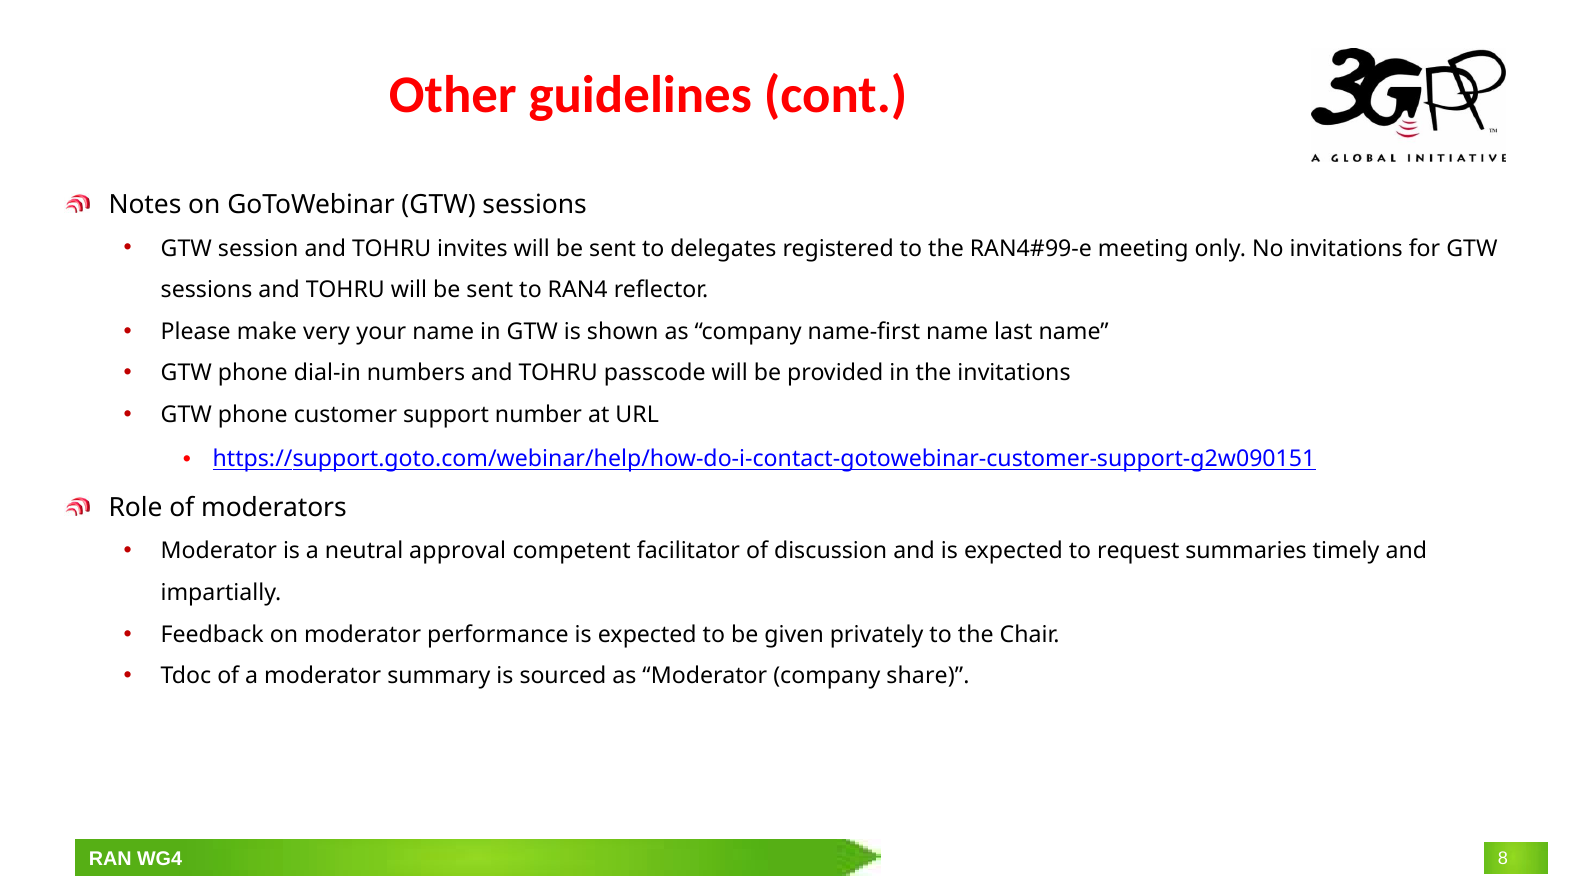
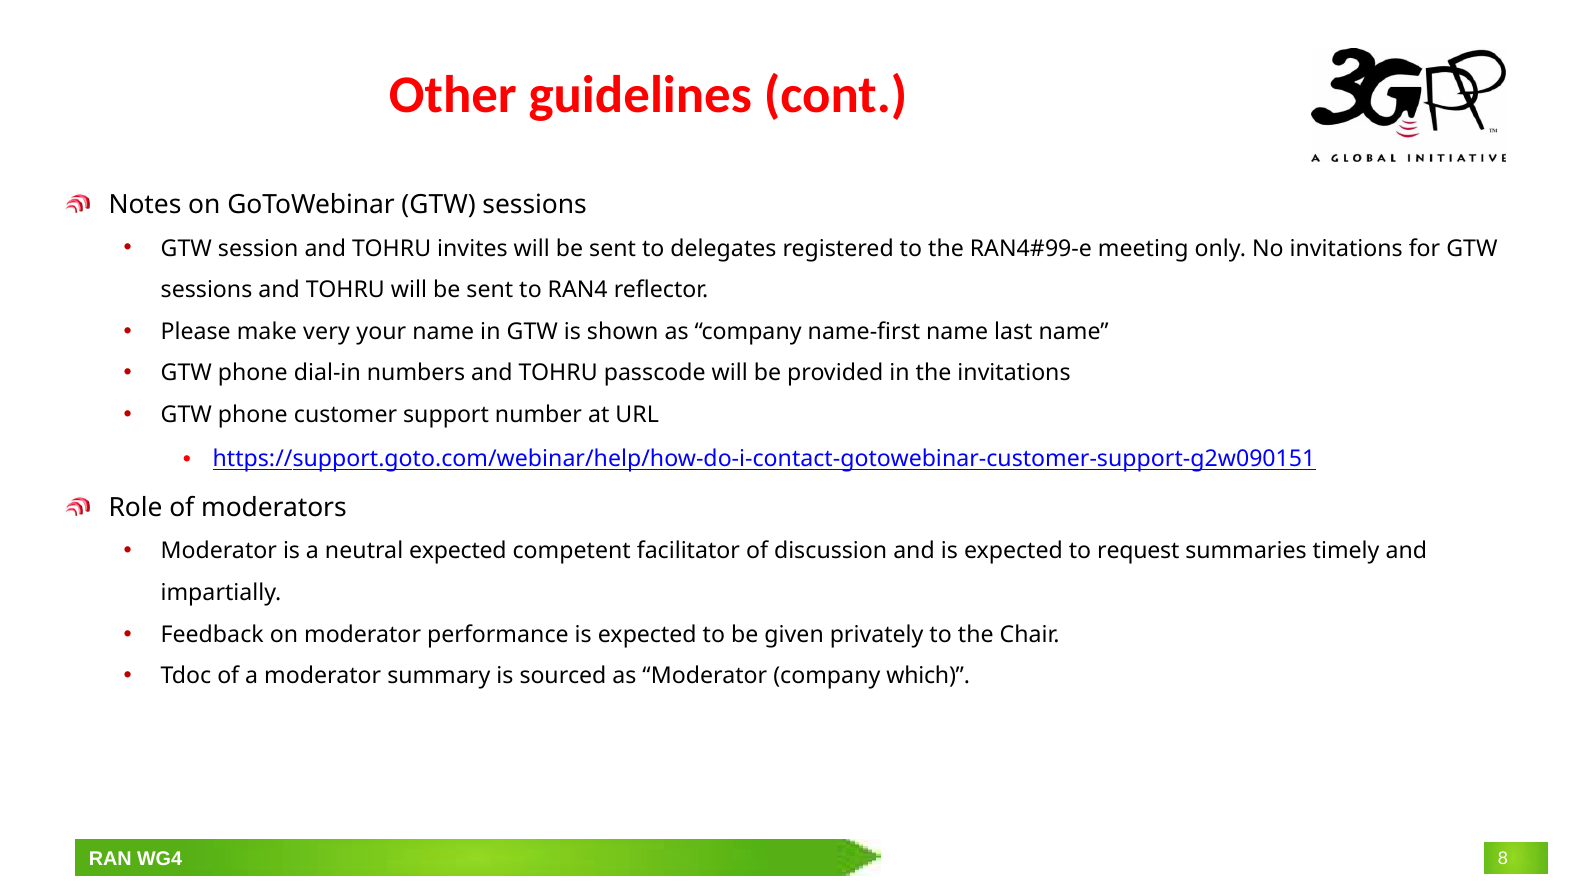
neutral approval: approval -> expected
share: share -> which
